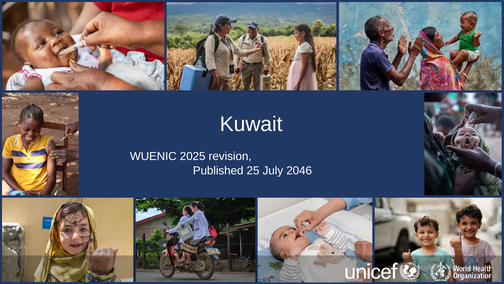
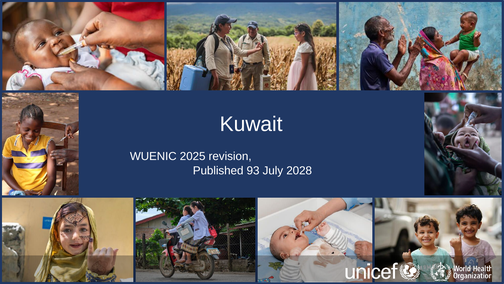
25: 25 -> 93
2046: 2046 -> 2028
